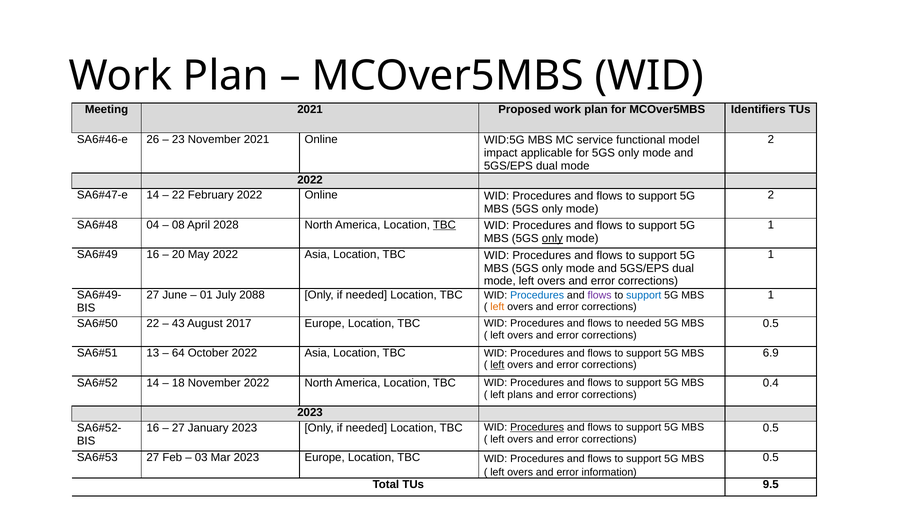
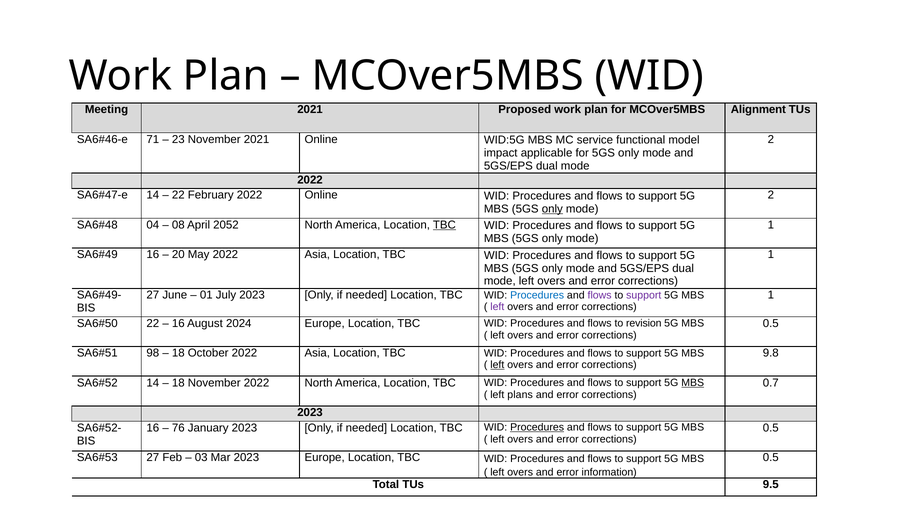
Identifiers: Identifiers -> Alignment
26: 26 -> 71
only at (552, 209) underline: none -> present
2028: 2028 -> 2052
only at (552, 239) underline: present -> none
July 2088: 2088 -> 2023
support at (644, 295) colour: blue -> purple
left at (497, 307) colour: orange -> purple
43 at (178, 324): 43 -> 16
2017: 2017 -> 2024
to needed: needed -> revision
13: 13 -> 98
64 at (178, 353): 64 -> 18
6.9: 6.9 -> 9.8
MBS at (693, 383) underline: none -> present
0.4: 0.4 -> 0.7
27 at (178, 428): 27 -> 76
